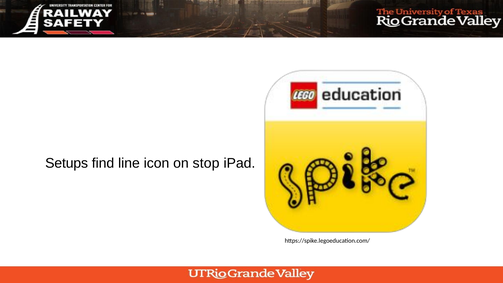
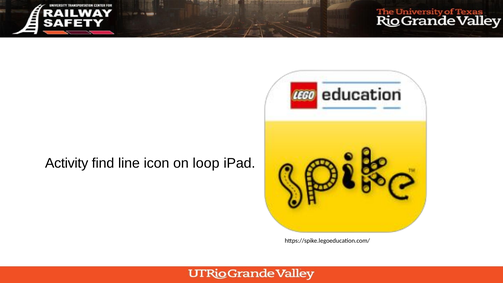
Setups: Setups -> Activity
stop: stop -> loop
